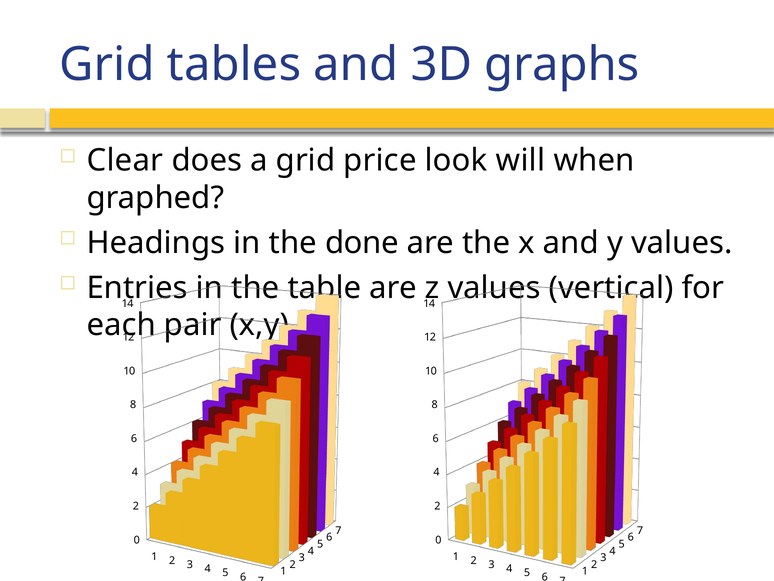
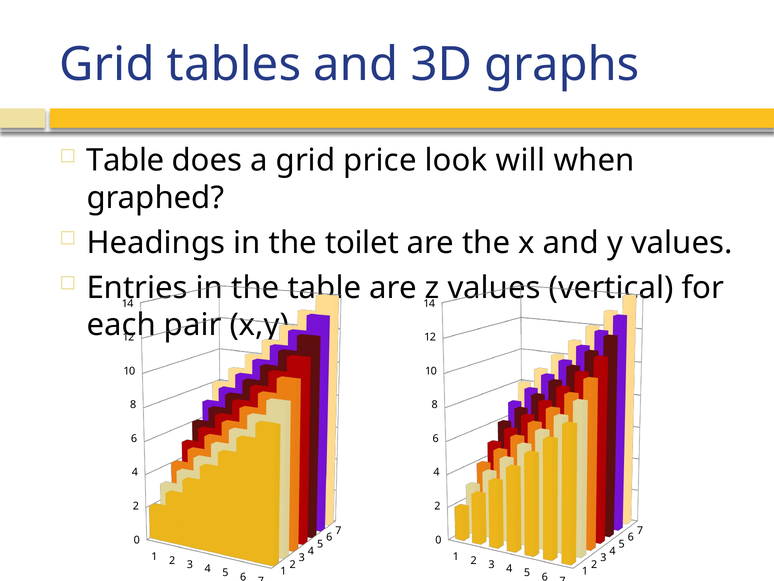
Clear at (125, 160): Clear -> Table
done: done -> toilet
